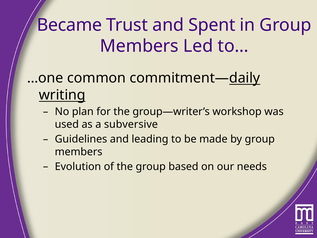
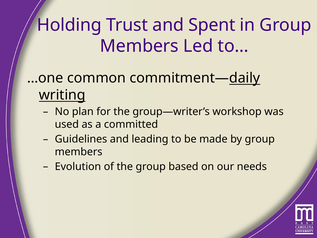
Became: Became -> Holding
subversive: subversive -> committed
